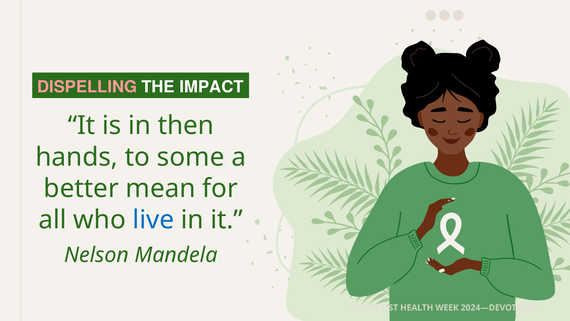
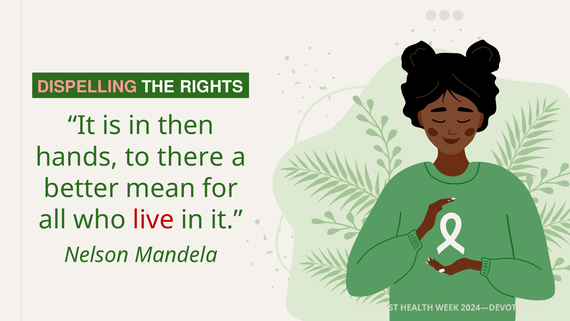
IMPACT: IMPACT -> RIGHTS
some: some -> there
live colour: blue -> red
